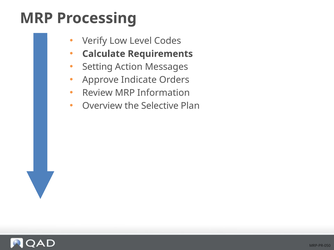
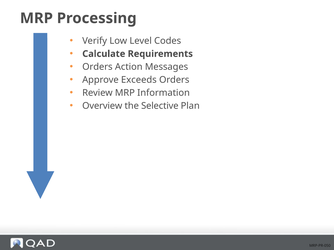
Setting at (97, 67): Setting -> Orders
Indicate: Indicate -> Exceeds
